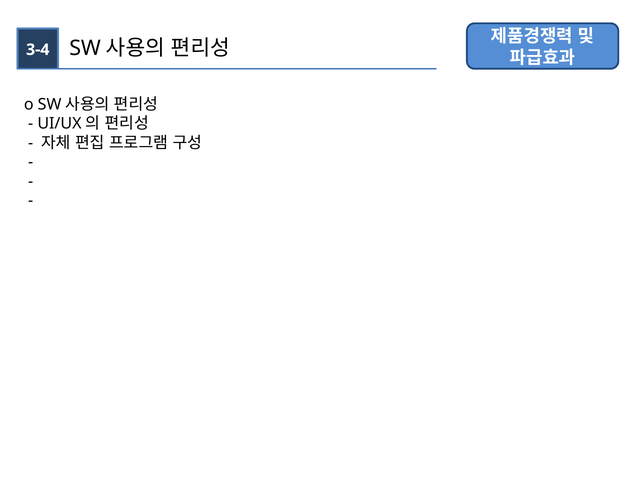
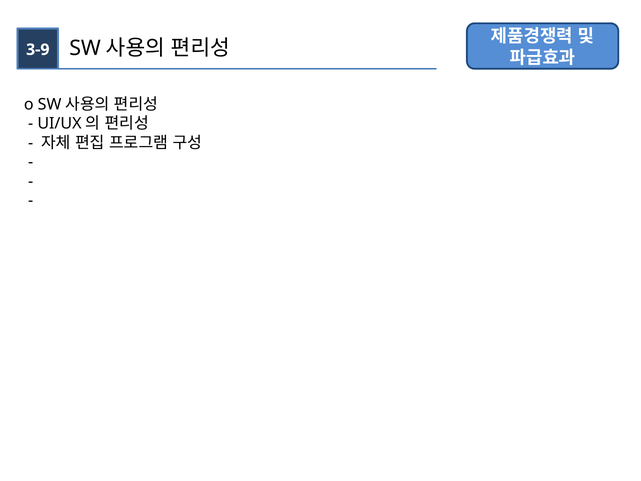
3-4: 3-4 -> 3-9
